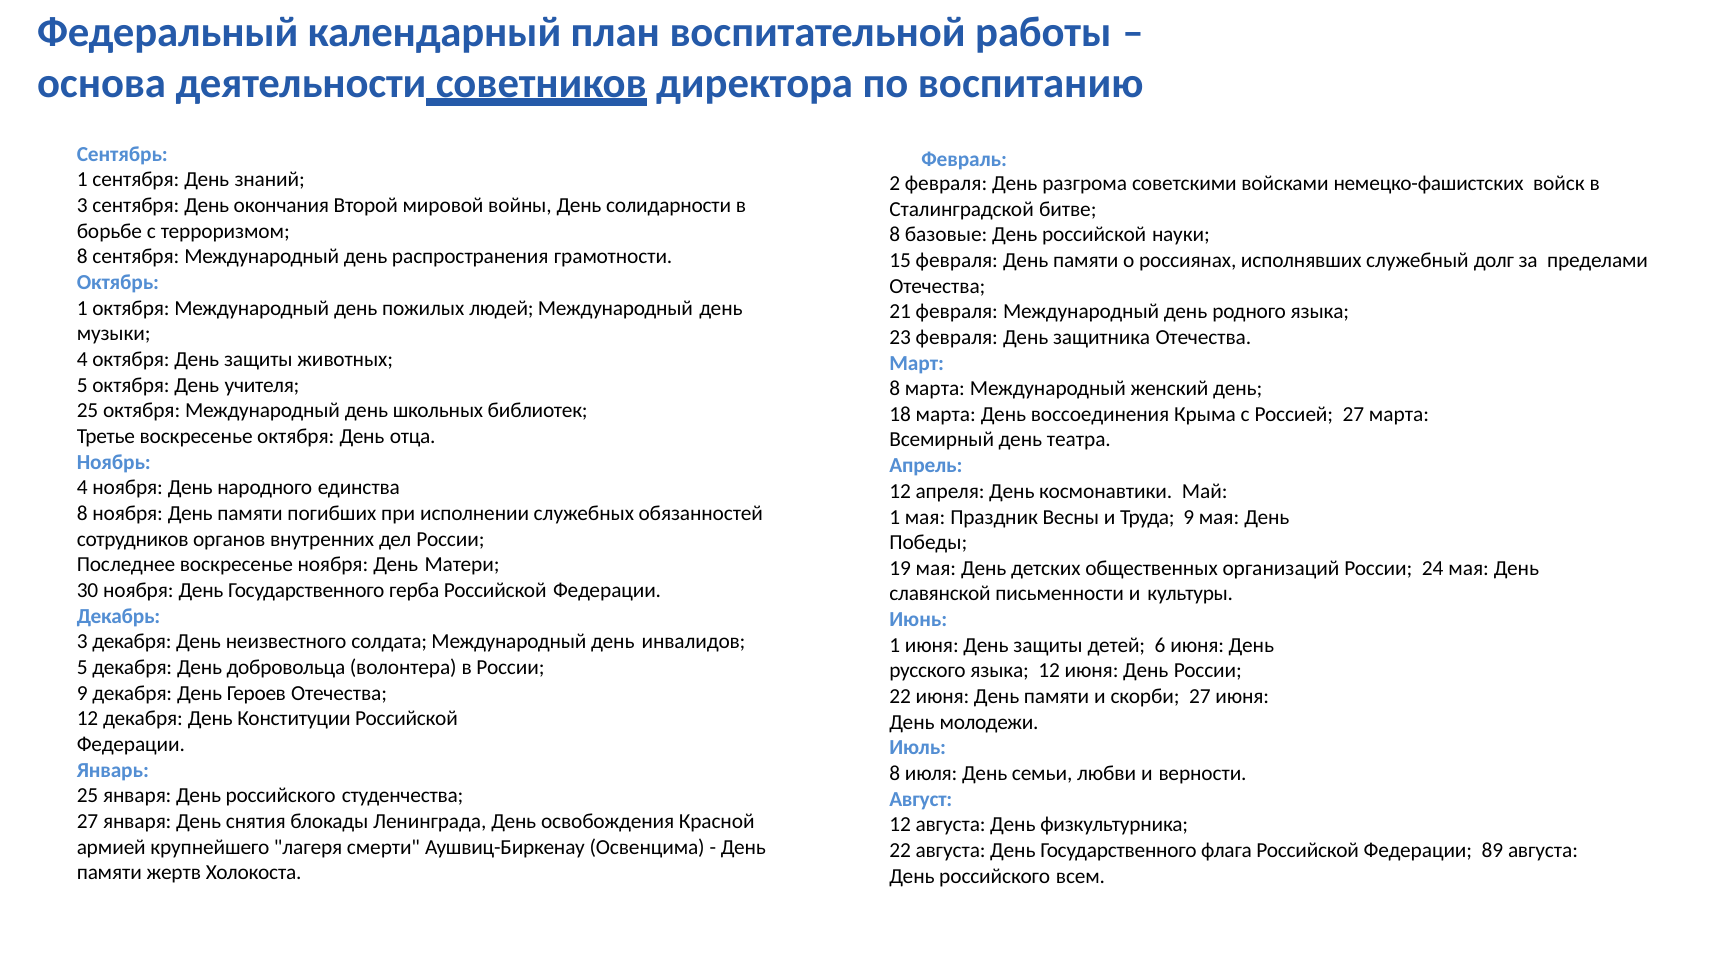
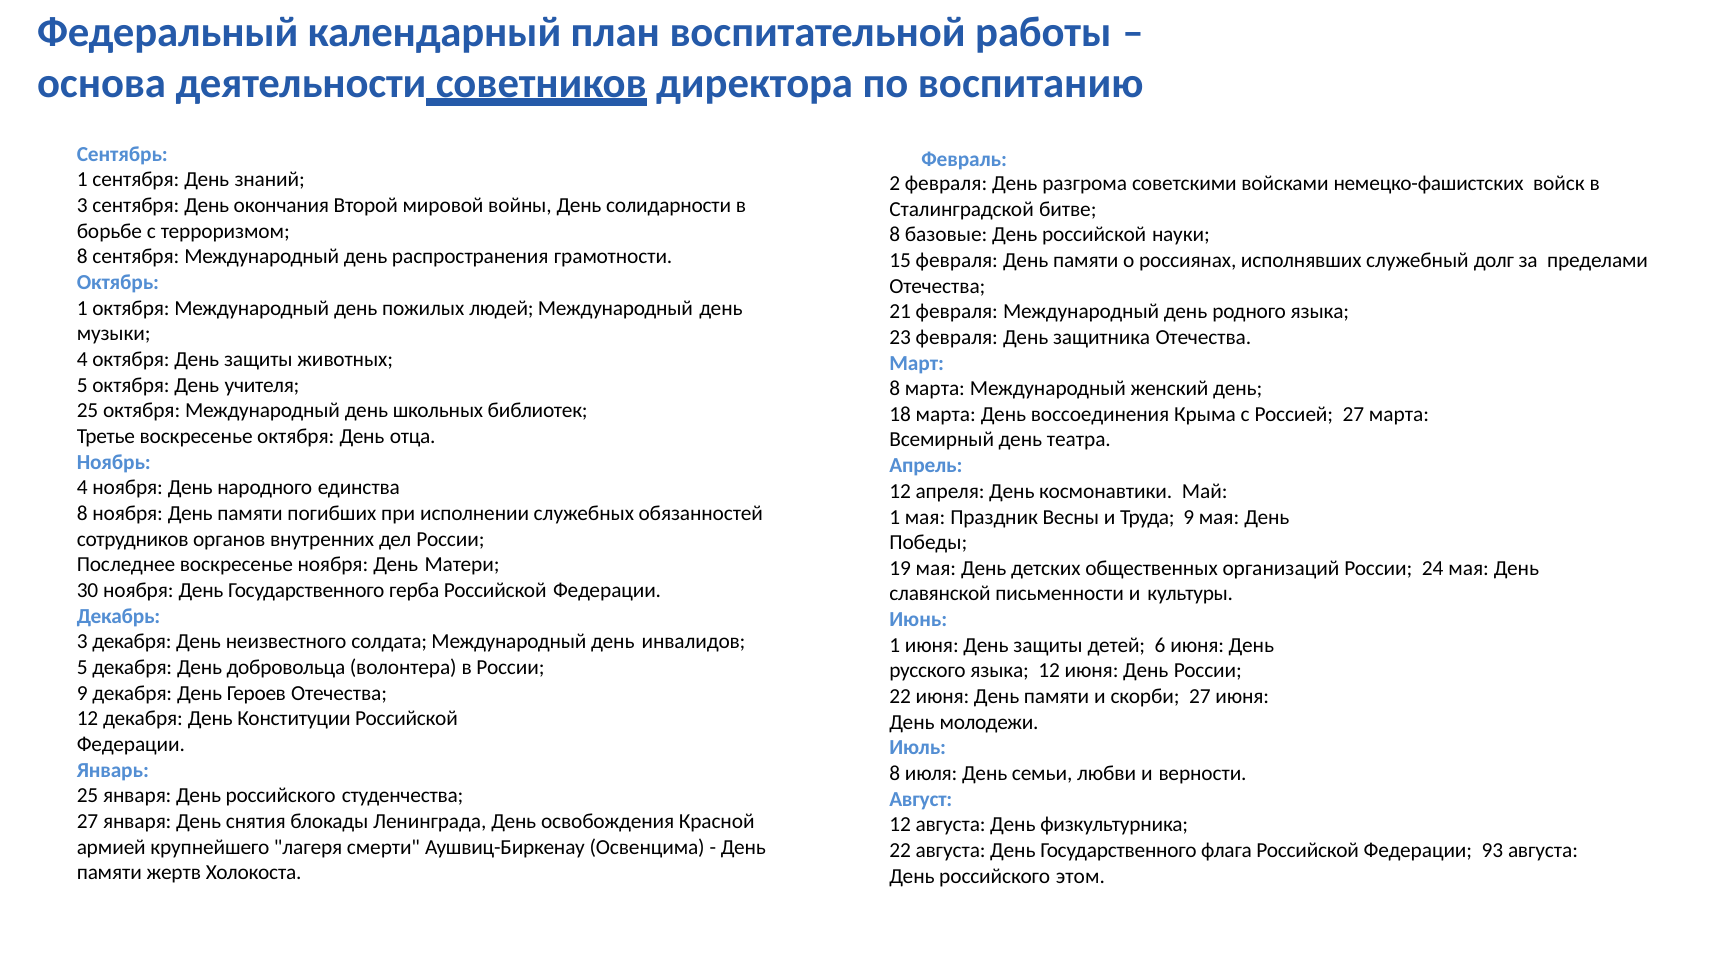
89: 89 -> 93
всем: всем -> этом
